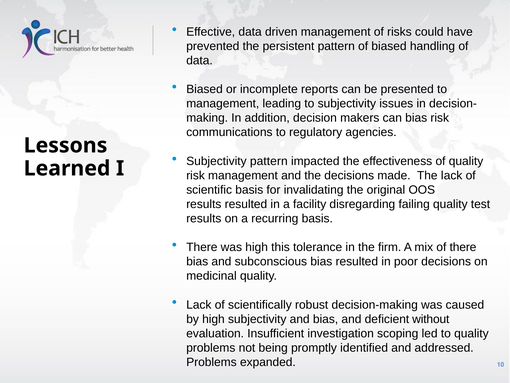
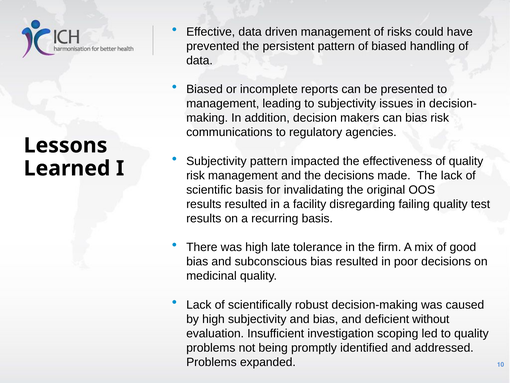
this: this -> late
of there: there -> good
